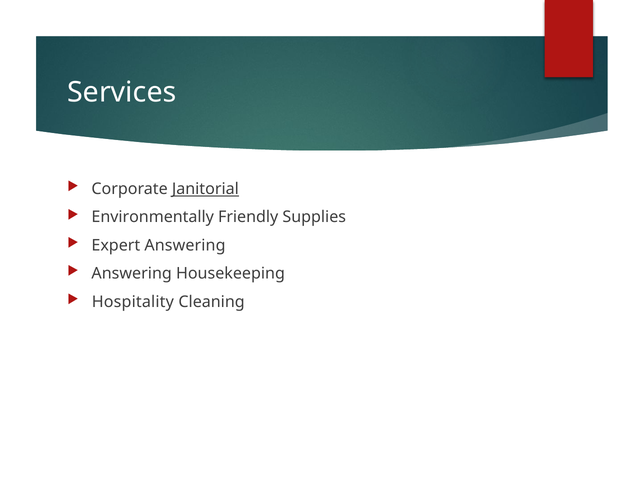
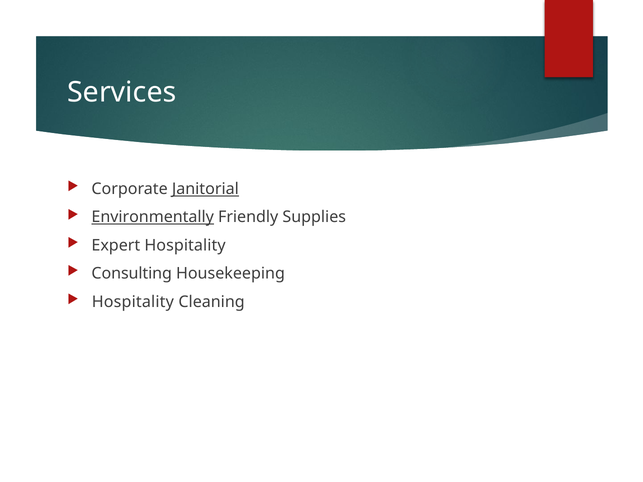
Environmentally underline: none -> present
Expert Answering: Answering -> Hospitality
Answering at (132, 274): Answering -> Consulting
